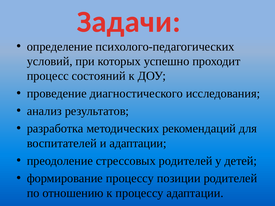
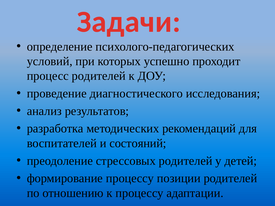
процесс состояний: состояний -> родителей
и адаптации: адаптации -> состояний
